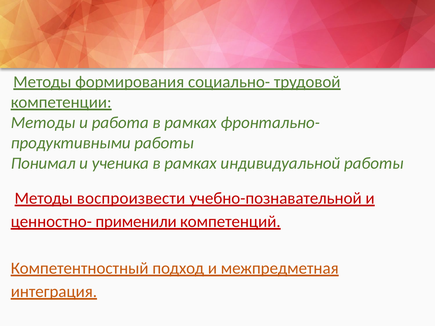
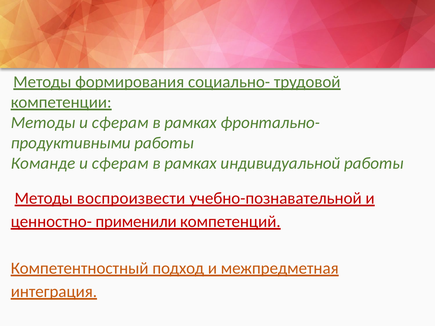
Методы и работа: работа -> сферам
Понимал: Понимал -> Команде
ученика at (120, 163): ученика -> сферам
